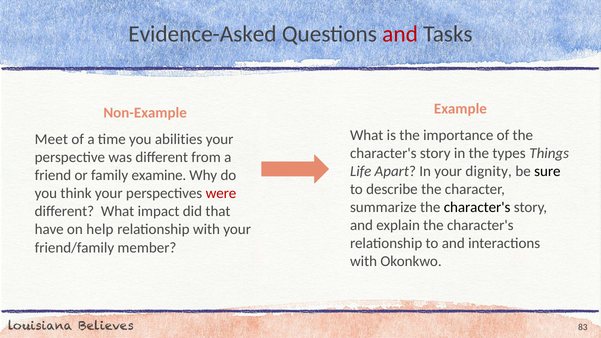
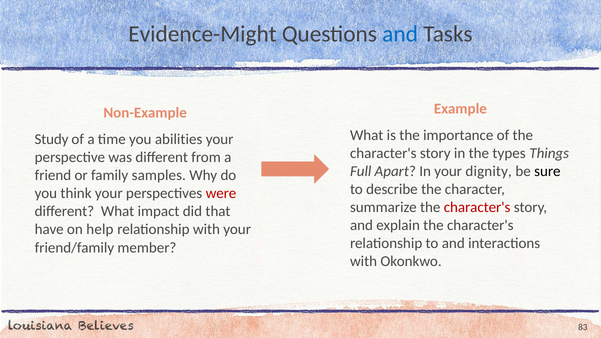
Evidence-Asked: Evidence-Asked -> Evidence-Might
and at (400, 34) colour: red -> blue
Meet: Meet -> Study
Life: Life -> Full
examine: examine -> samples
character's at (477, 207) colour: black -> red
